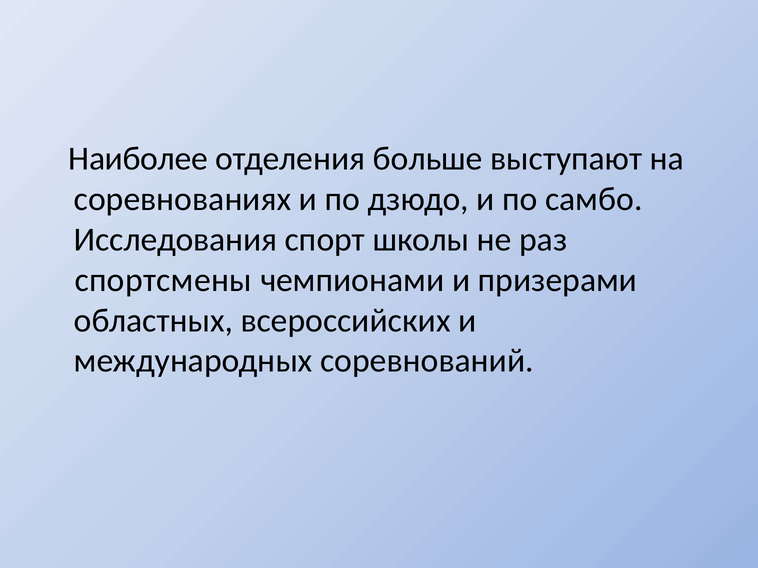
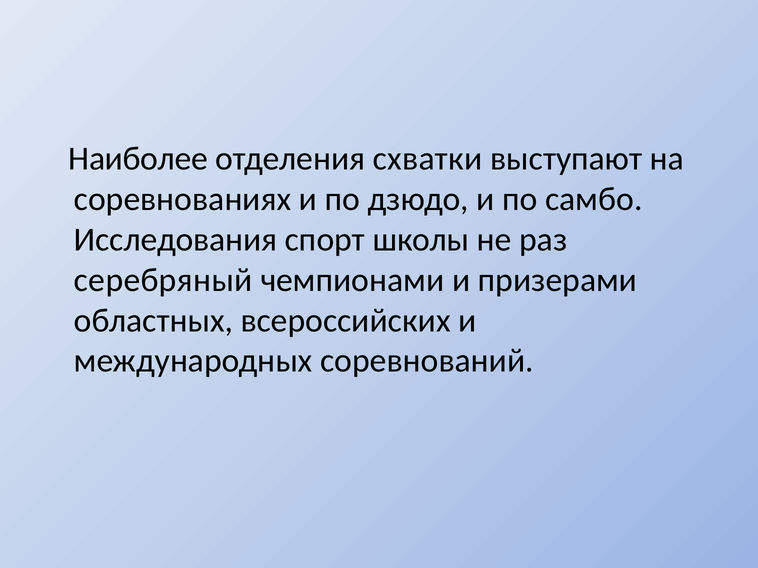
больше: больше -> схватки
спортсмены: спортсмены -> серебряный
